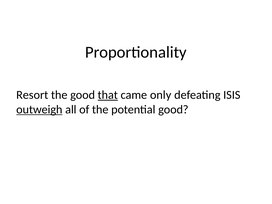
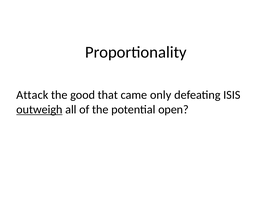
Resort: Resort -> Attack
that underline: present -> none
potential good: good -> open
